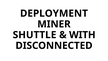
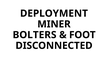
SHUTTLE: SHUTTLE -> BOLTERS
WITH: WITH -> FOOT
